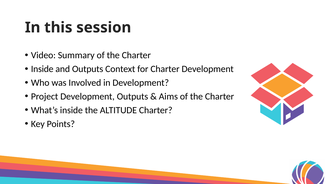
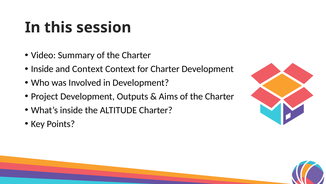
and Outputs: Outputs -> Context
